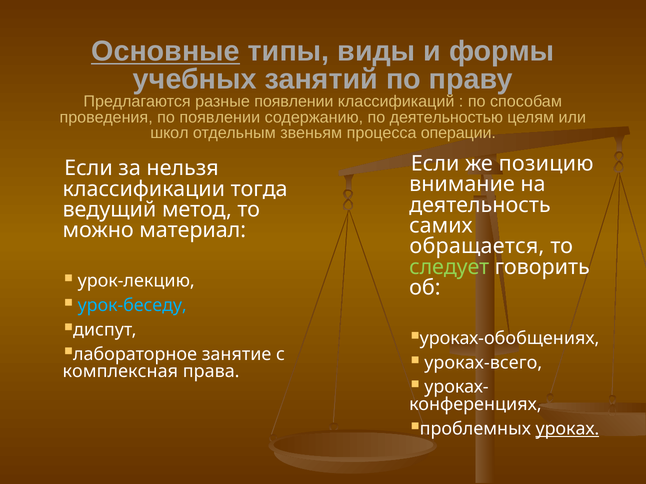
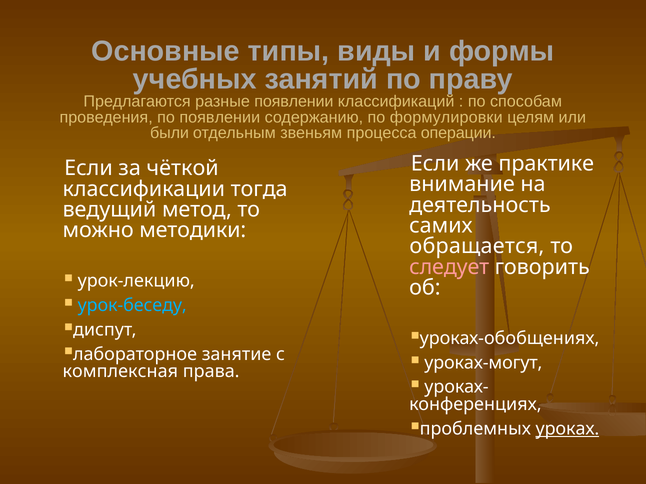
Основные underline: present -> none
деятельностью: деятельностью -> формулировки
школ: школ -> были
позицию: позицию -> практике
нельзя: нельзя -> чёткой
материал: материал -> методики
следует colour: light green -> pink
уроках-всего: уроках-всего -> уроках-могут
